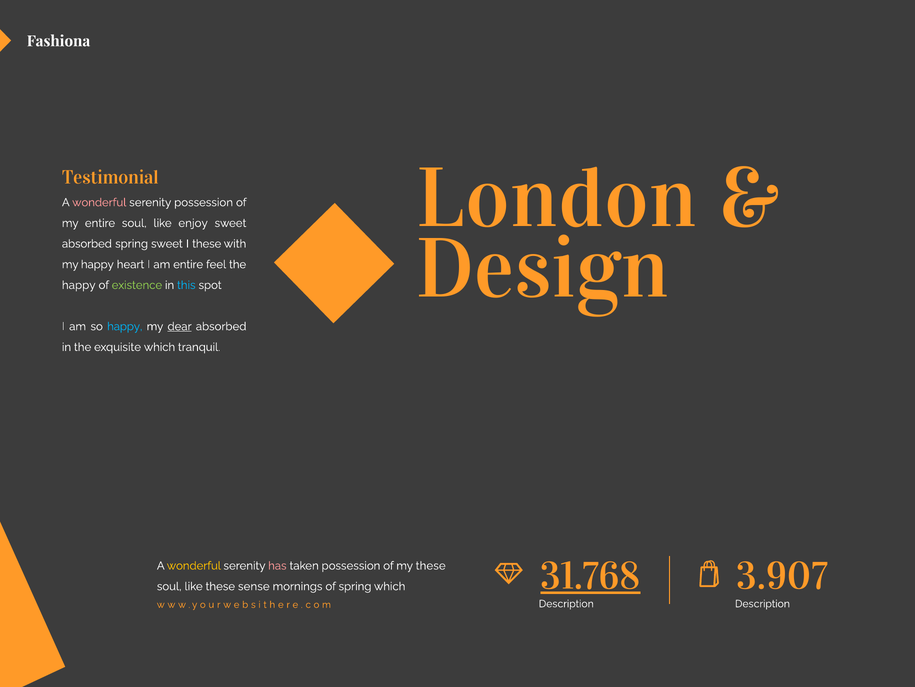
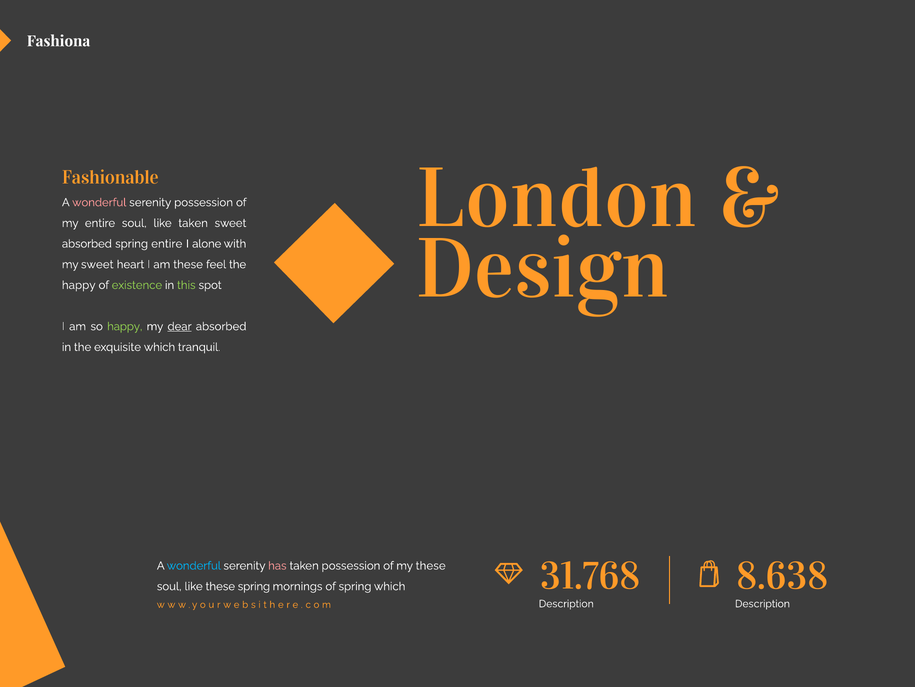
Testimonial: Testimonial -> Fashionable
like enjoy: enjoy -> taken
spring sweet: sweet -> entire
I these: these -> alone
my happy: happy -> sweet
am entire: entire -> these
this colour: light blue -> light green
happy at (125, 326) colour: light blue -> light green
wonderful at (194, 565) colour: yellow -> light blue
31.768 underline: present -> none
3.907: 3.907 -> 8.638
these sense: sense -> spring
